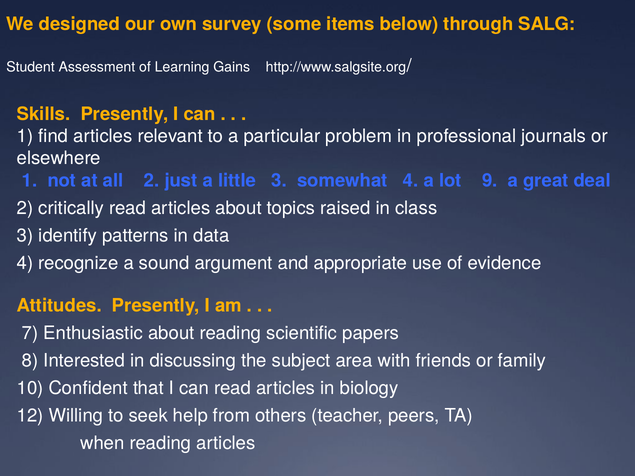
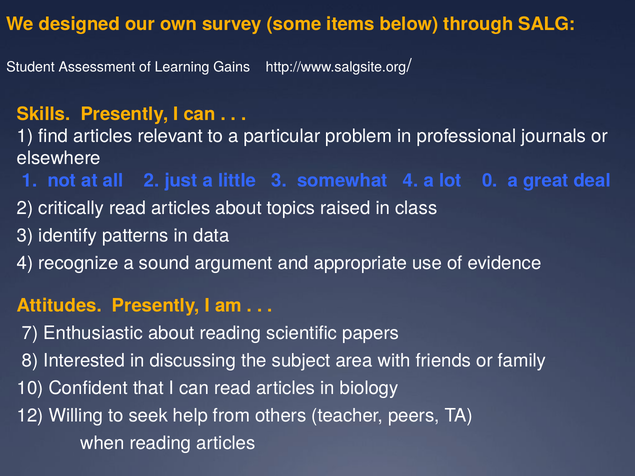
9: 9 -> 0
